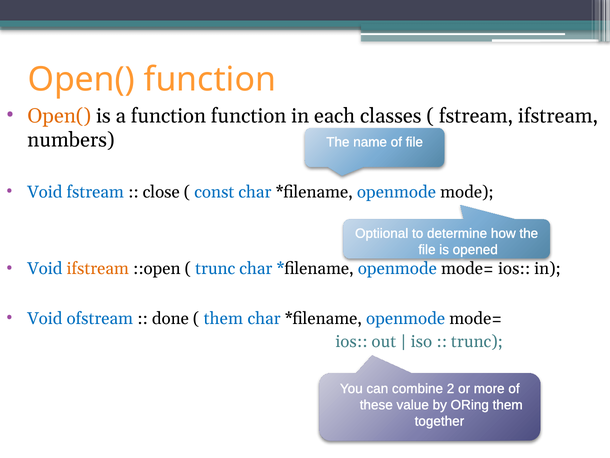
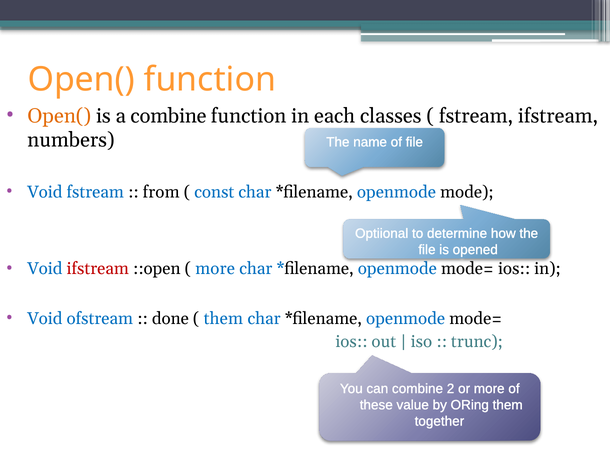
a function: function -> combine
close: close -> from
ifstream at (98, 269) colour: orange -> red
trunc at (215, 269): trunc -> more
